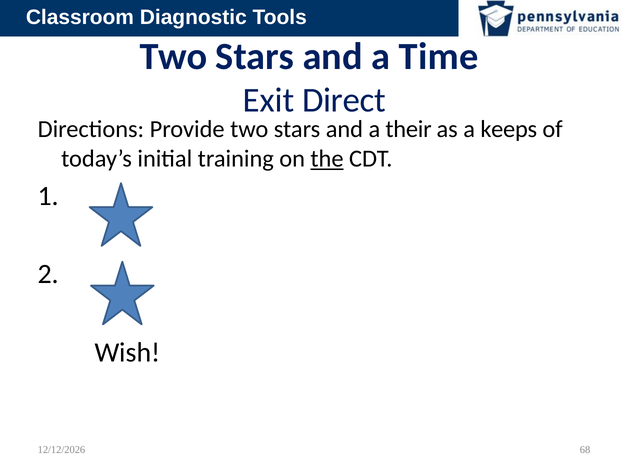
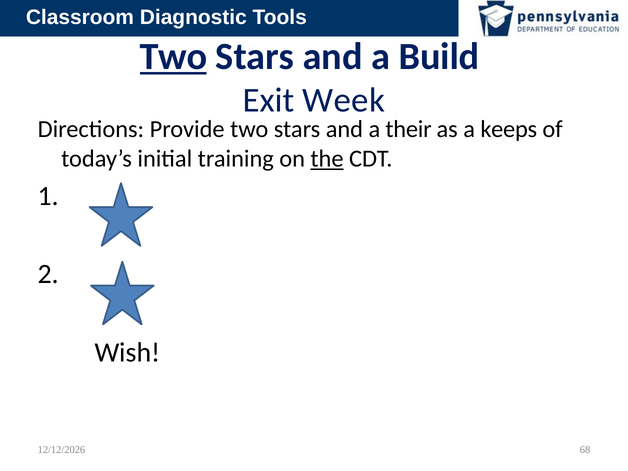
Two at (174, 57) underline: none -> present
Time: Time -> Build
Direct: Direct -> Week
